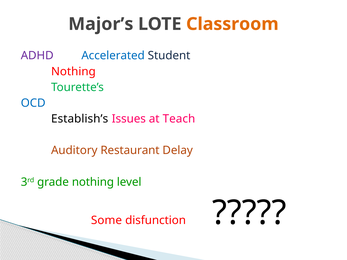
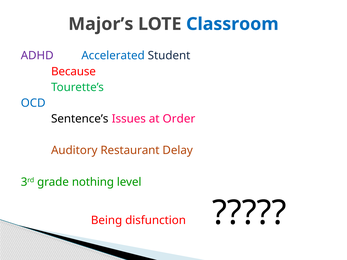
Classroom colour: orange -> blue
Nothing at (73, 72): Nothing -> Because
Establish’s: Establish’s -> Sentence’s
Teach: Teach -> Order
Some: Some -> Being
